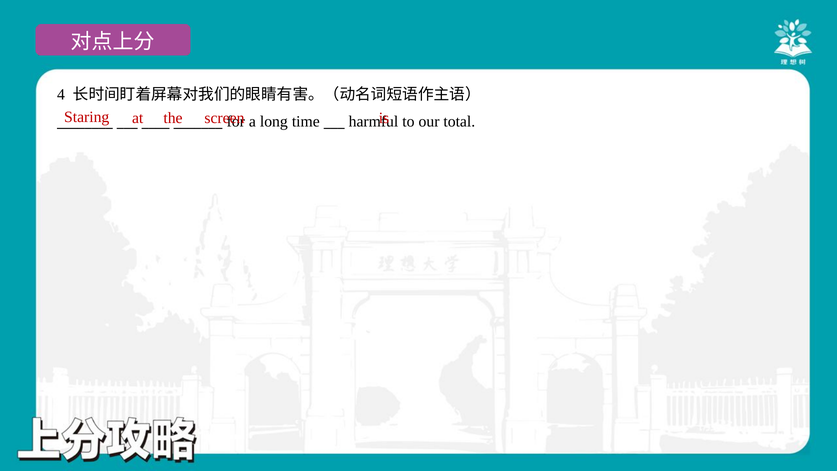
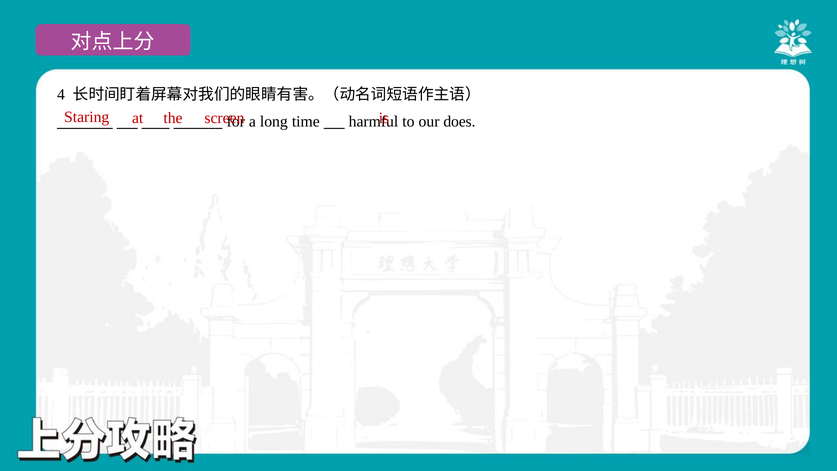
total: total -> does
